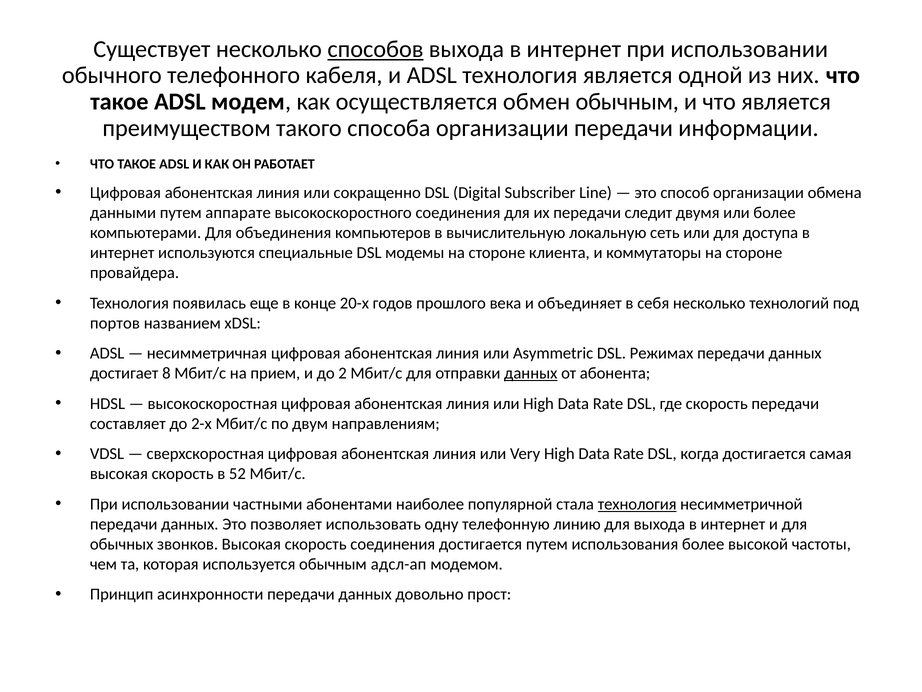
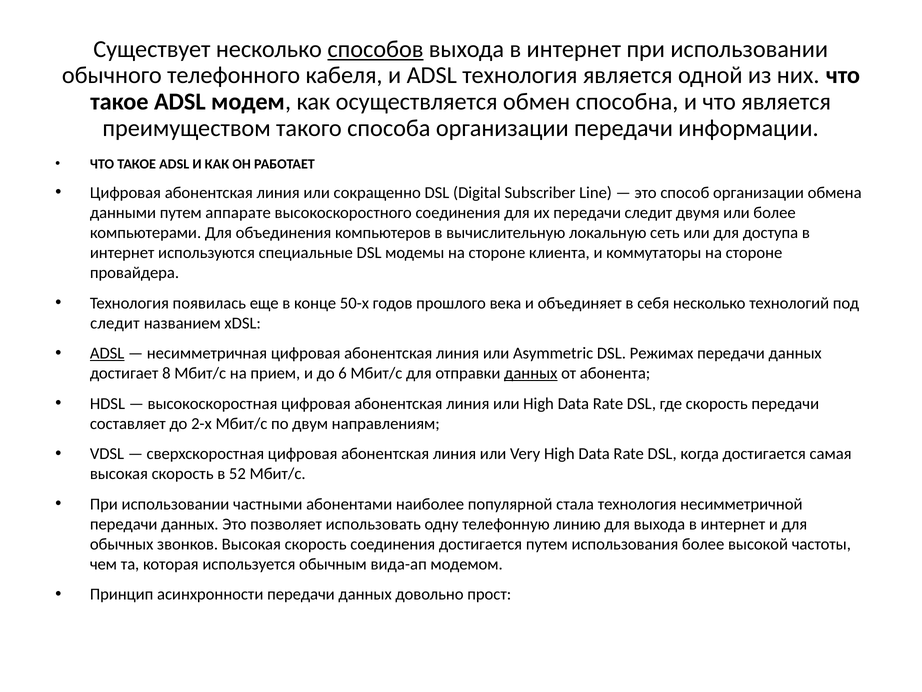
обмен обычным: обычным -> способна
20-х: 20-х -> 50-х
портов at (115, 323): портов -> следит
ADSL at (107, 353) underline: none -> present
2: 2 -> 6
технология at (637, 504) underline: present -> none
адсл-ап: адсл-ап -> вида-ап
